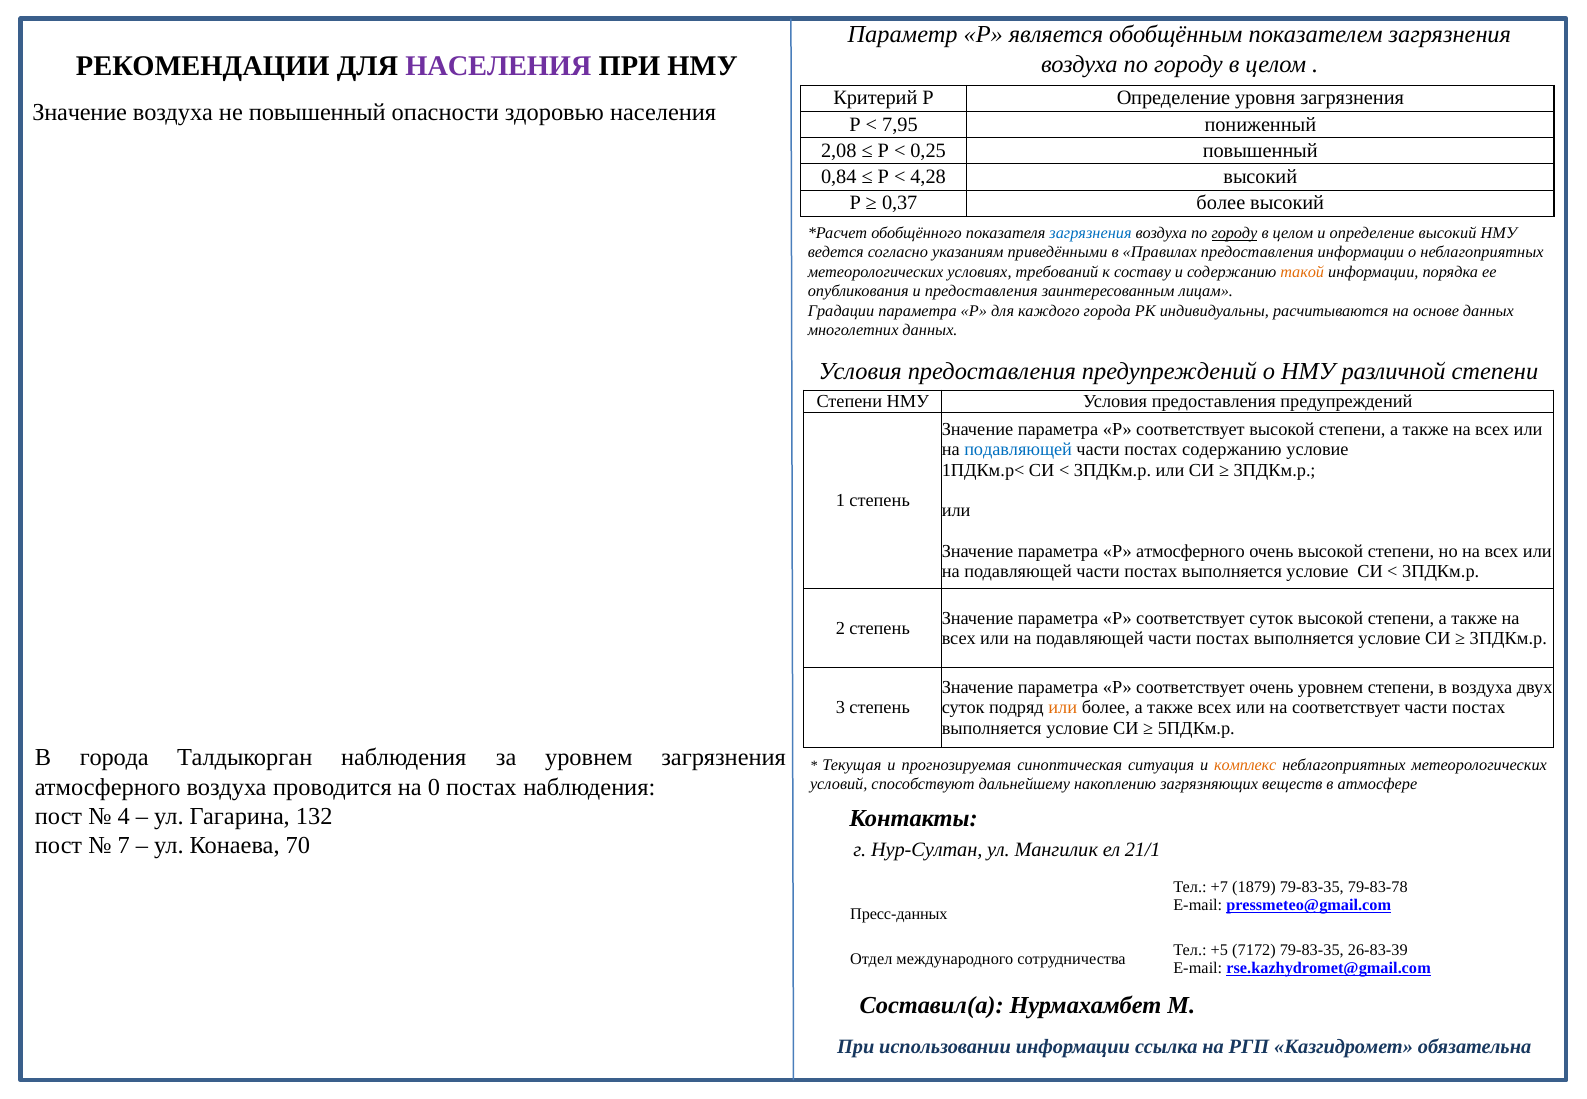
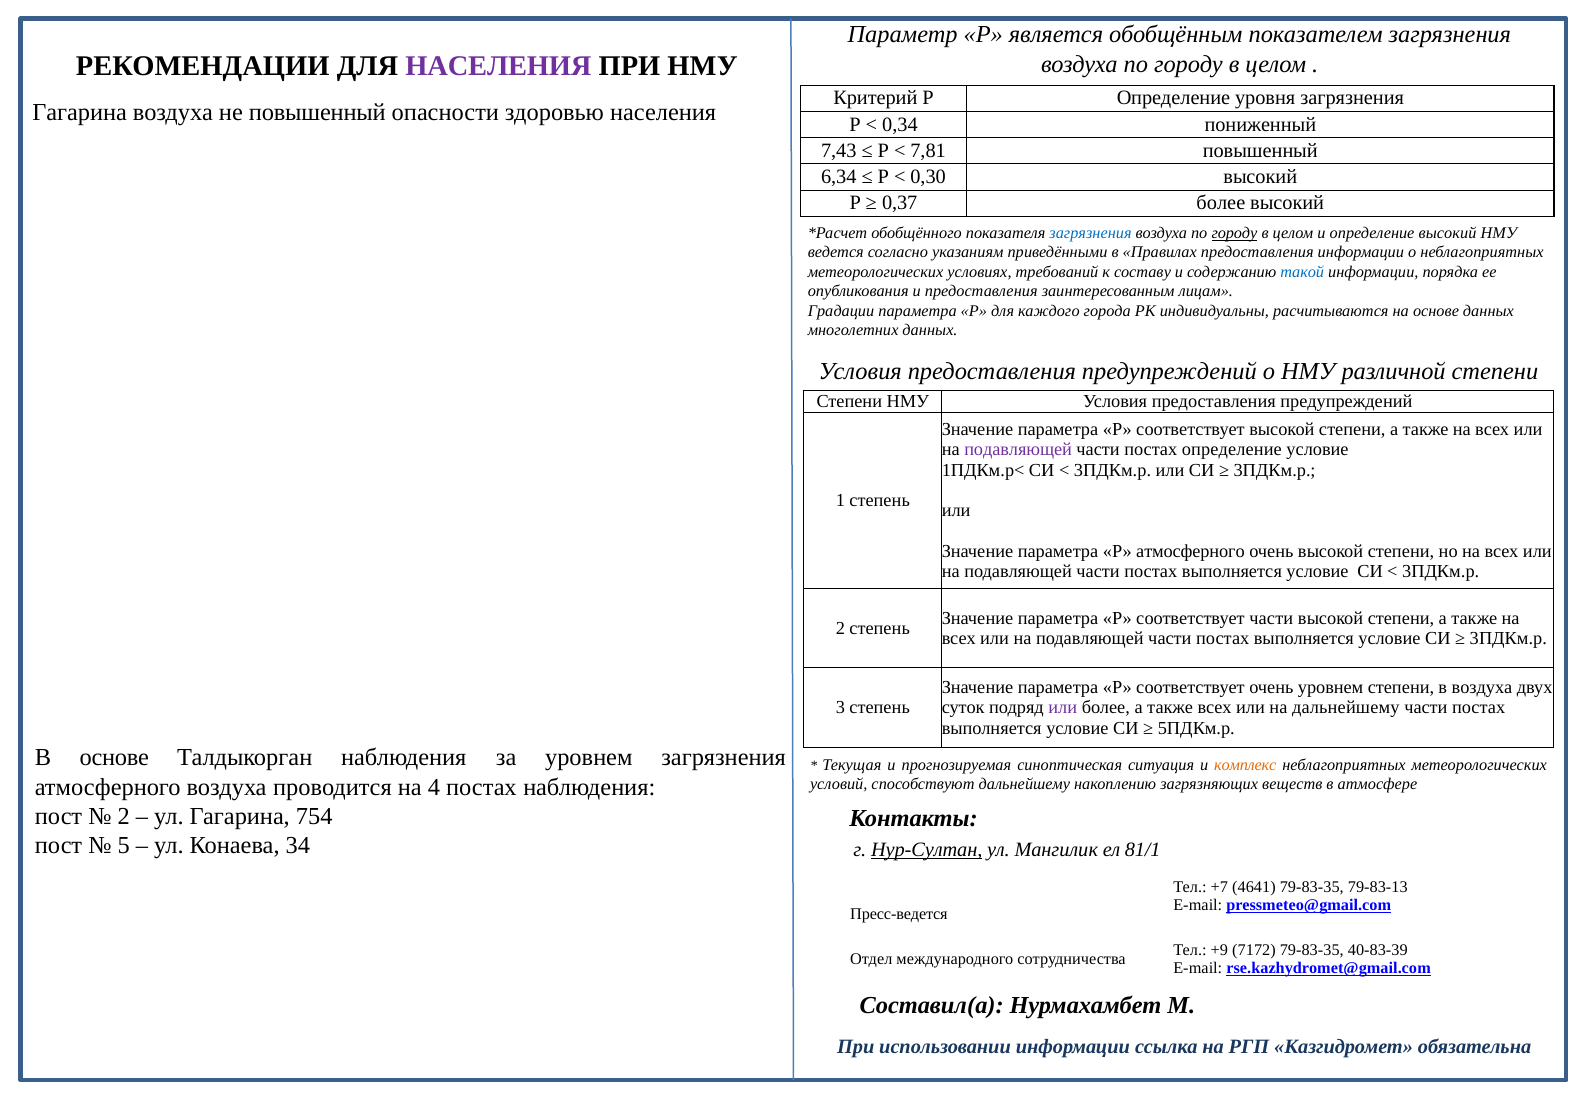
Значение at (80, 112): Значение -> Гагарина
7,95: 7,95 -> 0,34
2,08: 2,08 -> 7,43
0,25: 0,25 -> 7,81
0,84: 0,84 -> 6,34
4,28: 4,28 -> 0,30
такой colour: orange -> blue
подавляющей at (1018, 450) colour: blue -> purple
постах содержанию: содержанию -> определение
соответствует суток: суток -> части
или at (1063, 708) colour: orange -> purple
на соответствует: соответствует -> дальнейшему
В города: города -> основе
0: 0 -> 4
4 at (124, 816): 4 -> 2
132: 132 -> 754
7: 7 -> 5
70: 70 -> 34
Нур-Султан underline: none -> present
21/1: 21/1 -> 81/1
1879: 1879 -> 4641
79-83-78: 79-83-78 -> 79-83-13
Пресс-данных: Пресс-данных -> Пресс-ведется
+5: +5 -> +9
26-83-39: 26-83-39 -> 40-83-39
